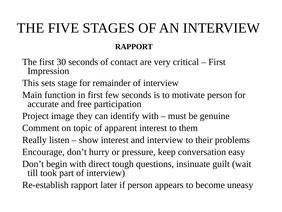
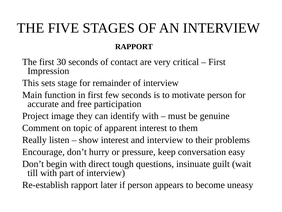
till took: took -> with
